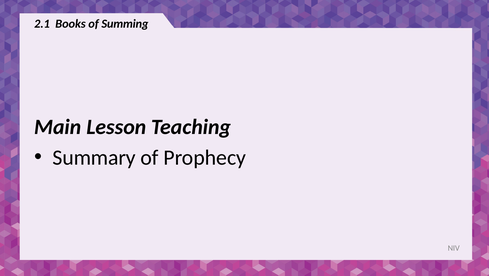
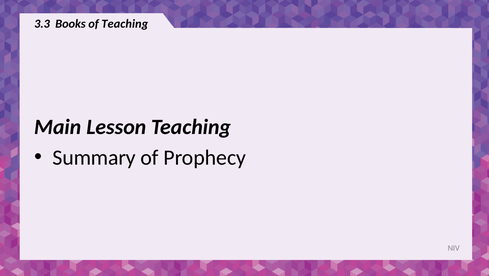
2.1: 2.1 -> 3.3
of Summing: Summing -> Teaching
